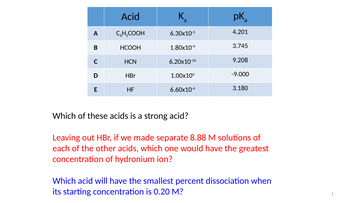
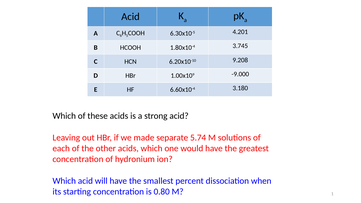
8.88: 8.88 -> 5.74
0.20: 0.20 -> 0.80
